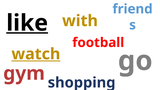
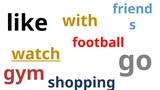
like underline: present -> none
